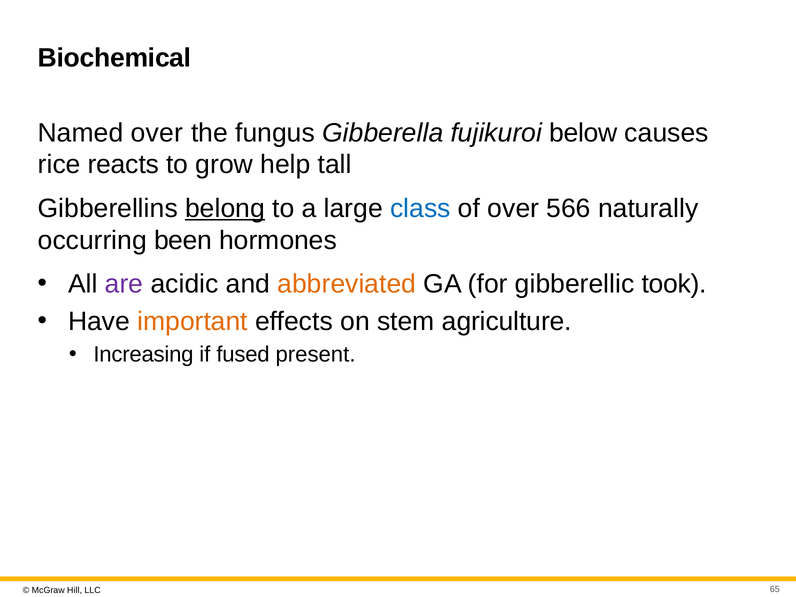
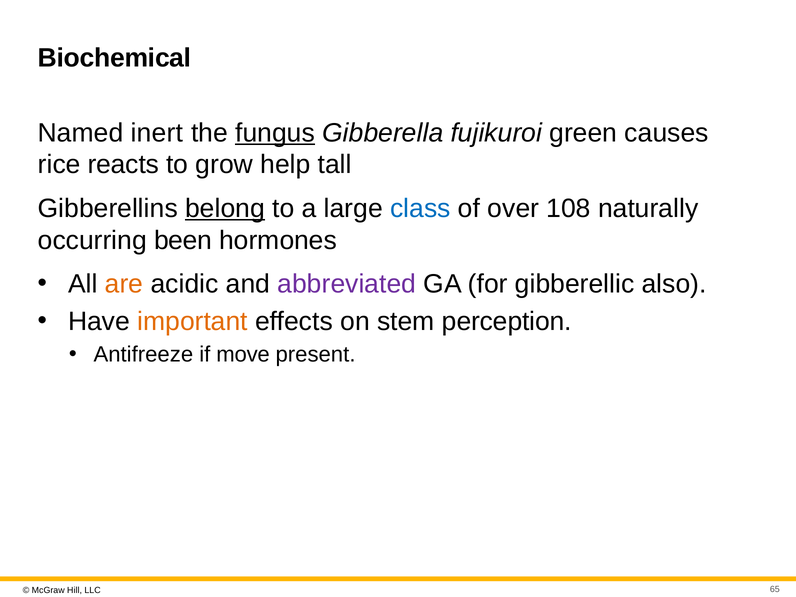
Named over: over -> inert
fungus underline: none -> present
below: below -> green
566: 566 -> 108
are colour: purple -> orange
abbreviated colour: orange -> purple
took: took -> also
agriculture: agriculture -> perception
Increasing: Increasing -> Antifreeze
fused: fused -> move
